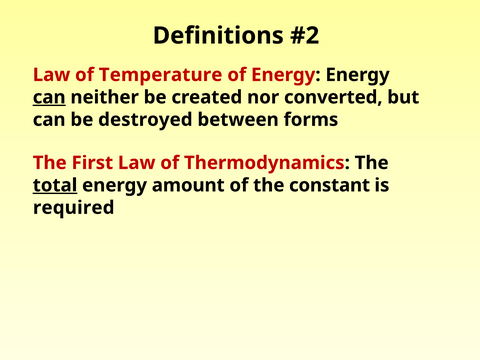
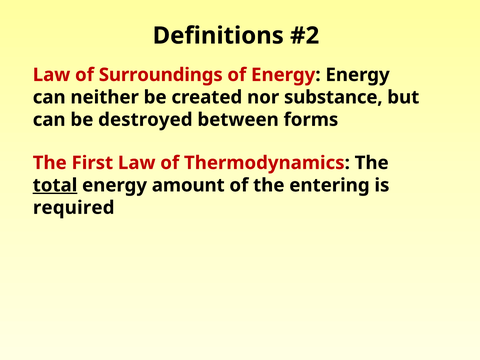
Temperature: Temperature -> Surroundings
can at (49, 97) underline: present -> none
converted: converted -> substance
constant: constant -> entering
